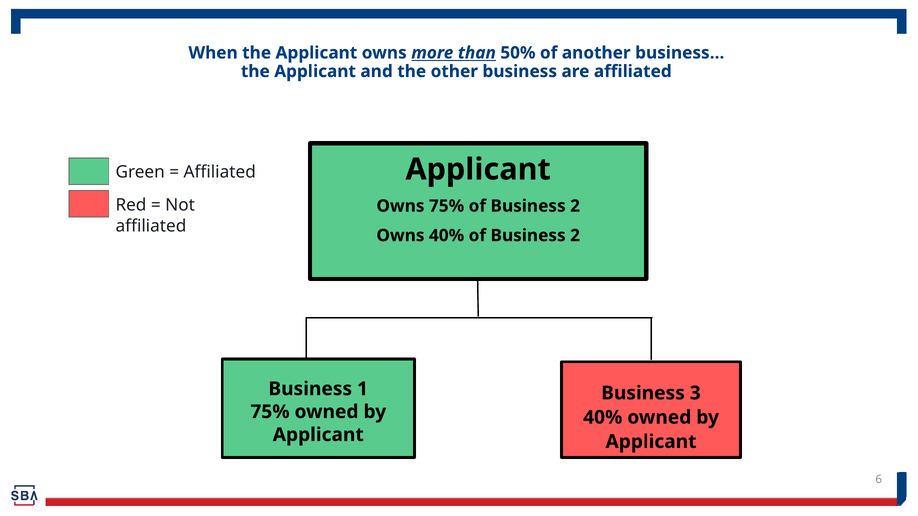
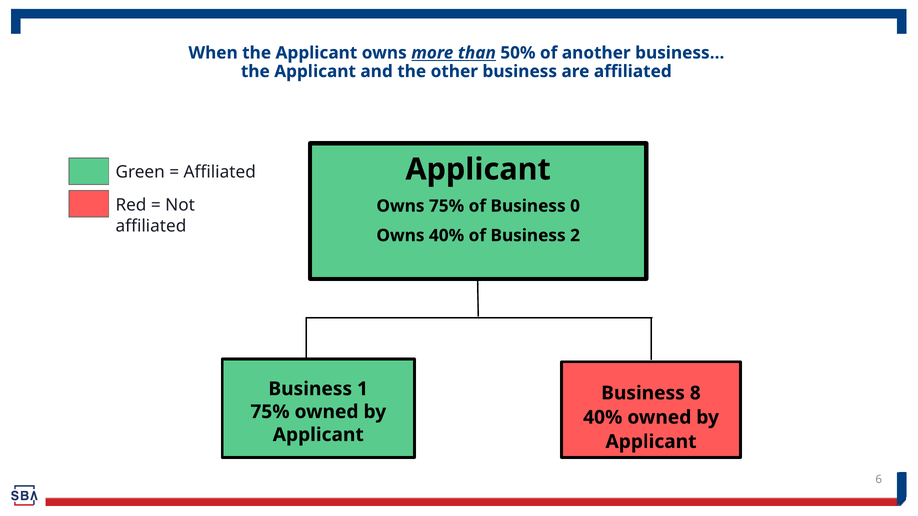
75% of Business 2: 2 -> 0
3: 3 -> 8
